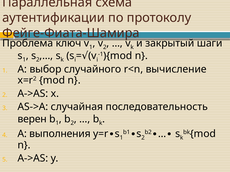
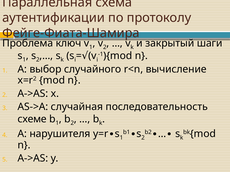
верен: верен -> схеме
выполнения: выполнения -> нарушителя
